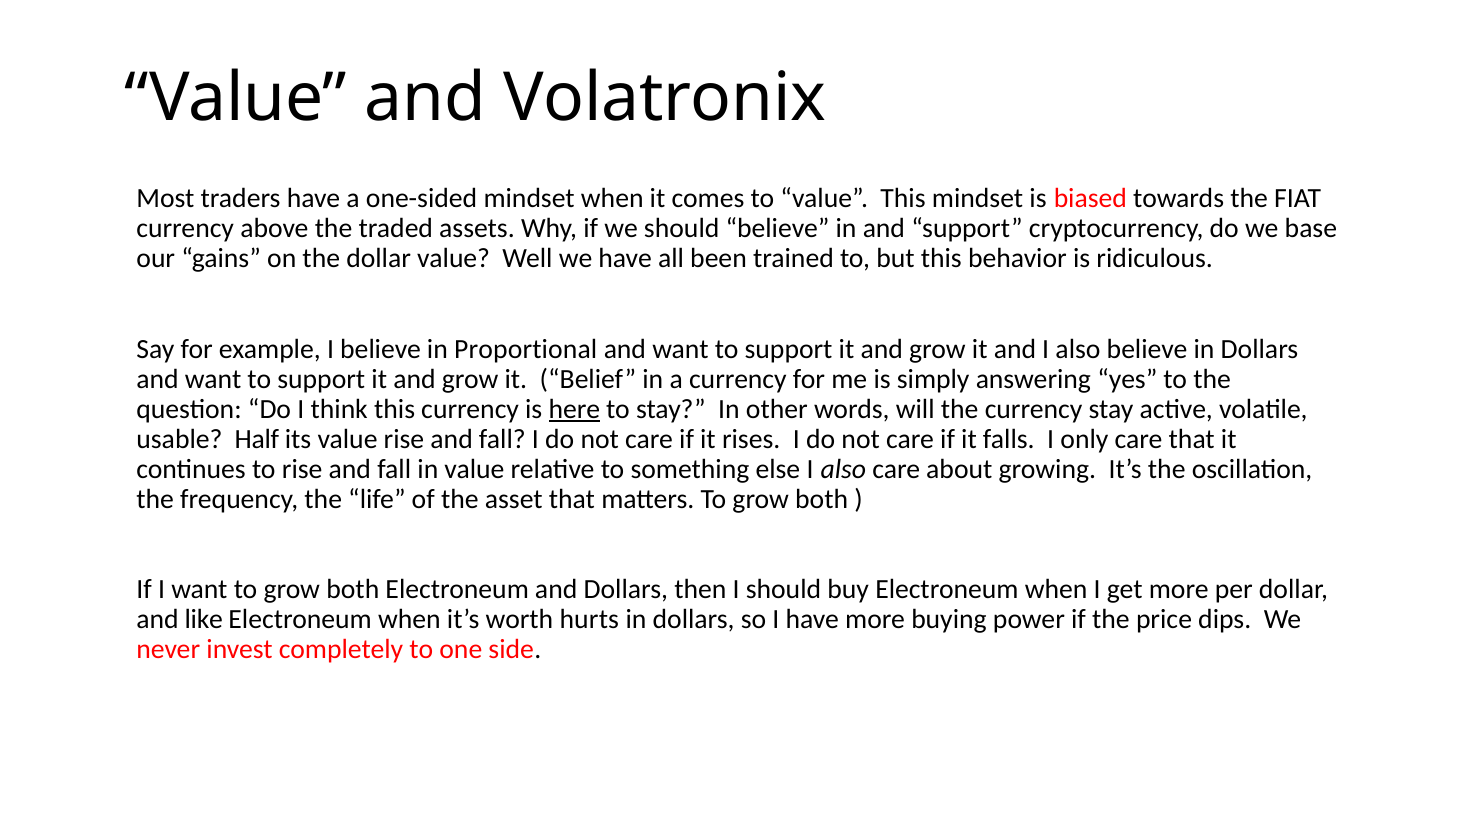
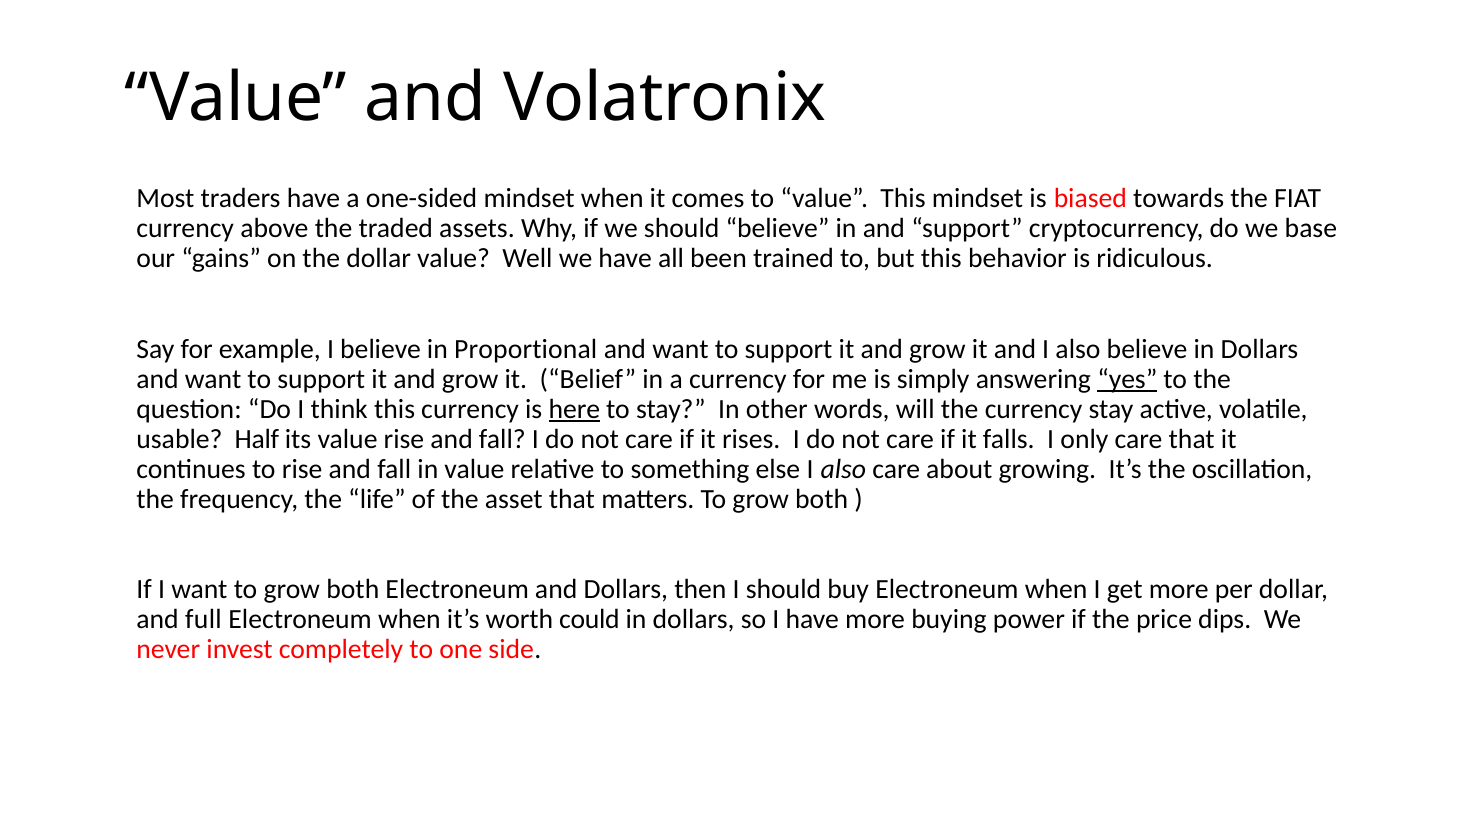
yes underline: none -> present
like: like -> full
hurts: hurts -> could
